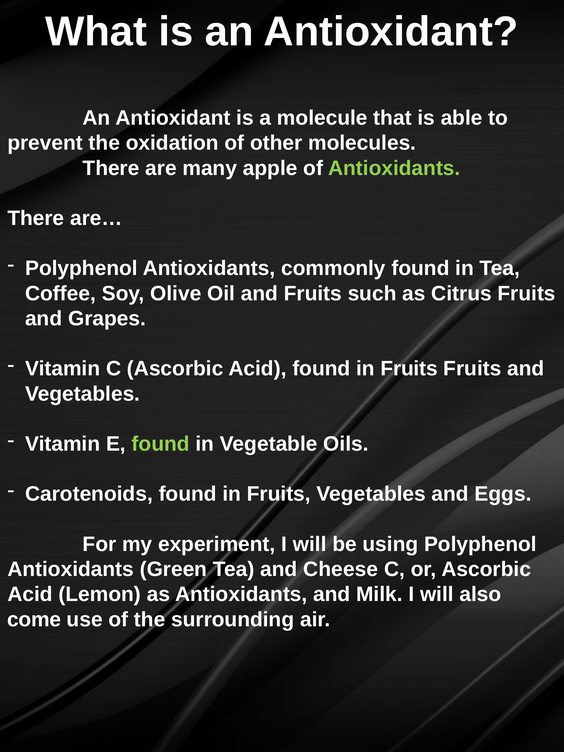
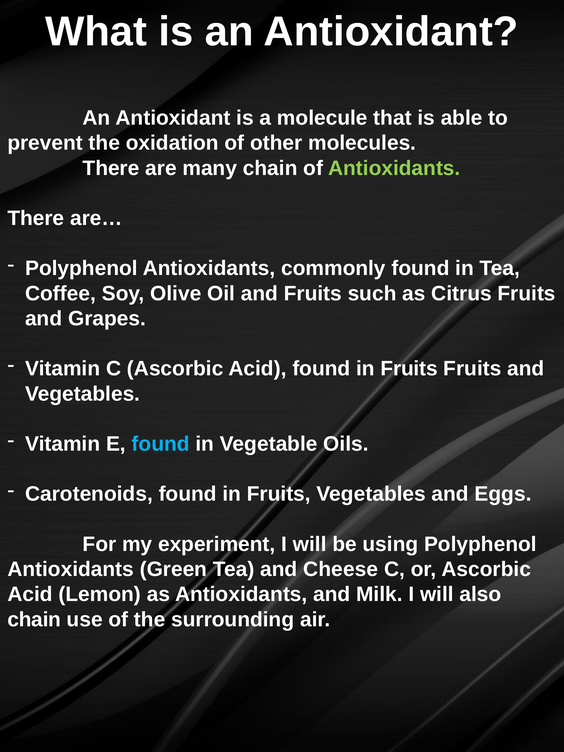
many apple: apple -> chain
found at (161, 444) colour: light green -> light blue
come at (34, 619): come -> chain
